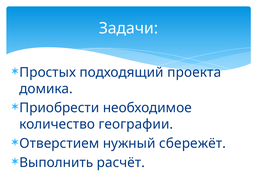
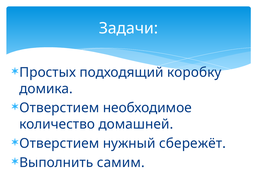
проекта: проекта -> коробку
Приобрести at (59, 108): Приобрести -> Отверстием
географии: географии -> домашней
расчёт: расчёт -> самим
